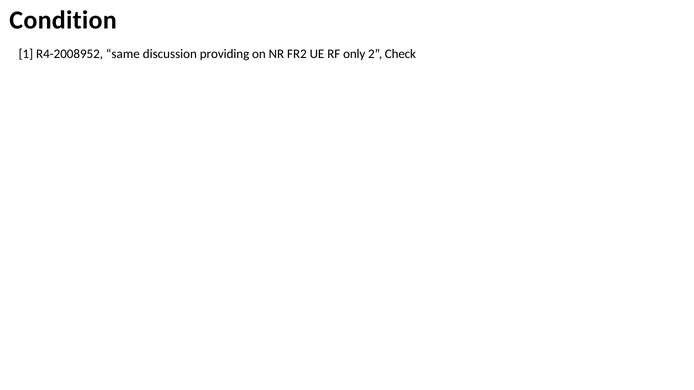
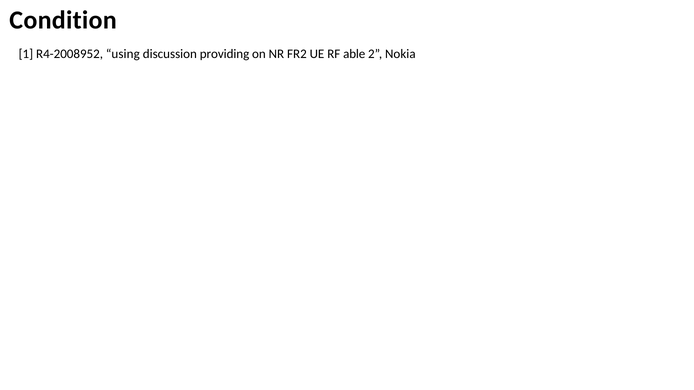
same: same -> using
only: only -> able
Check: Check -> Nokia
